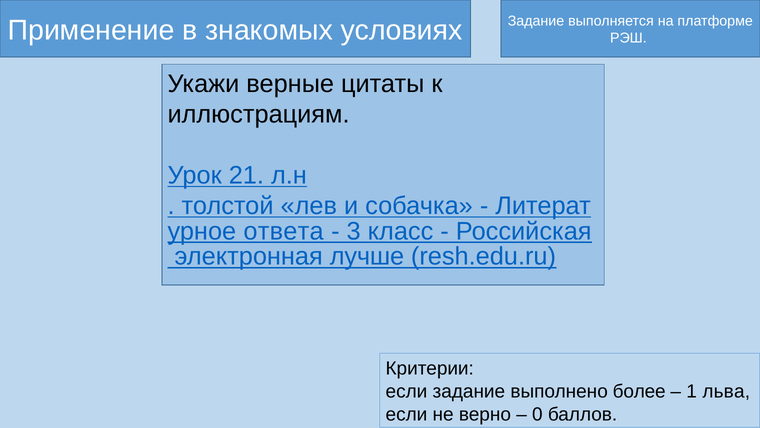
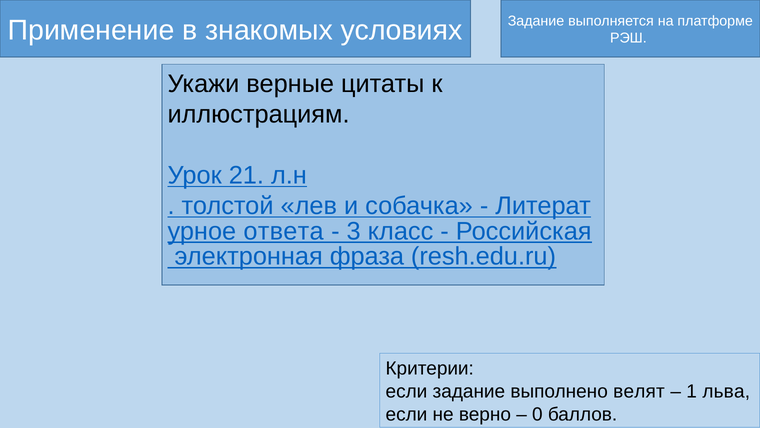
лучше: лучше -> фраза
более: более -> велят
